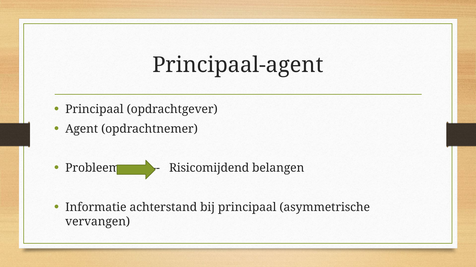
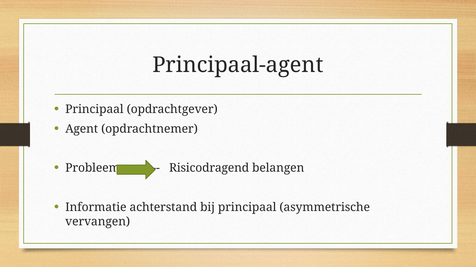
Risicomijdend: Risicomijdend -> Risicodragend
